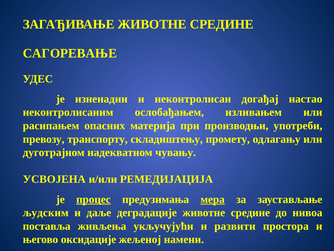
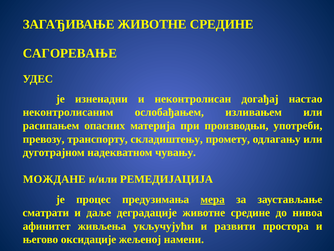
УСВОЈЕНА: УСВОЈЕНА -> МОЖДАНЕ
процес underline: present -> none
људским: људским -> сматрати
поставља: поставља -> афинитет
